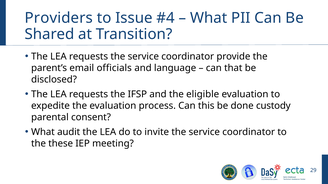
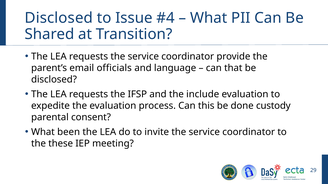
Providers at (59, 18): Providers -> Disclosed
eligible: eligible -> include
audit: audit -> been
